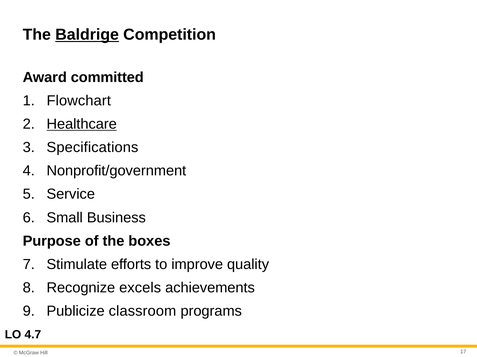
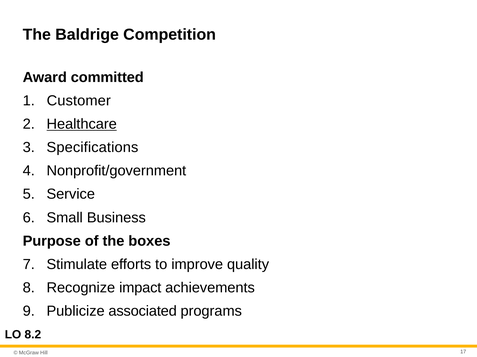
Baldrige underline: present -> none
Flowchart: Flowchart -> Customer
excels: excels -> impact
classroom: classroom -> associated
4.7: 4.7 -> 8.2
